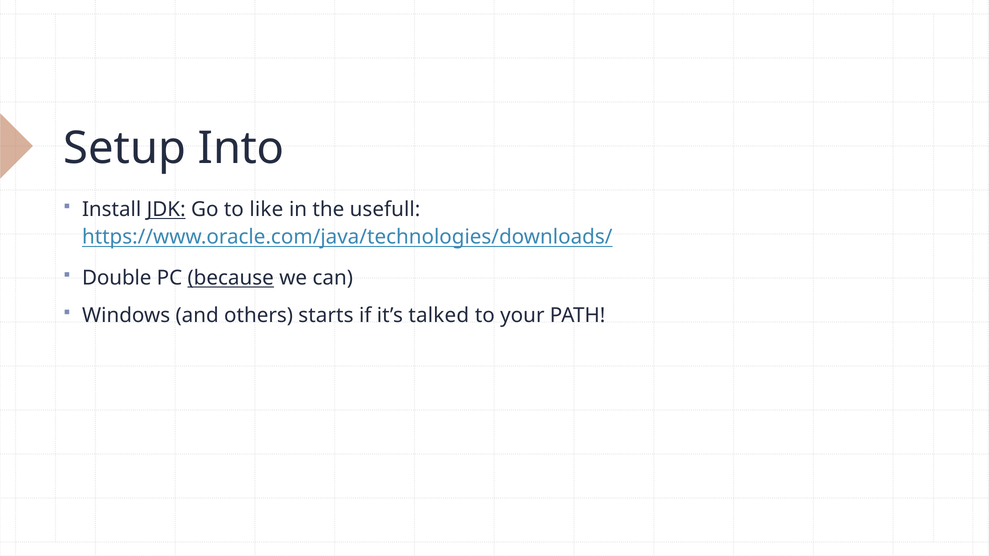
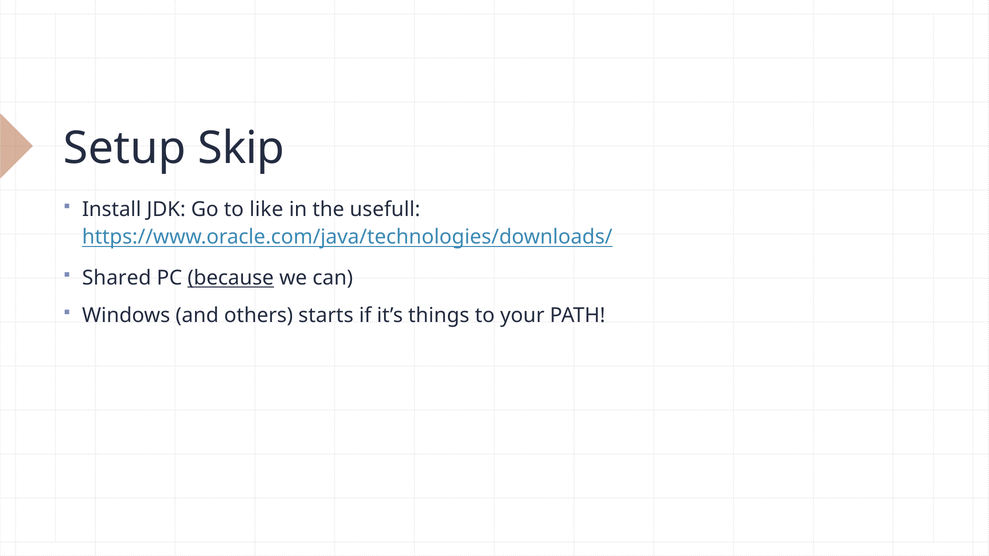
Into: Into -> Skip
JDK underline: present -> none
Double: Double -> Shared
talked: talked -> things
